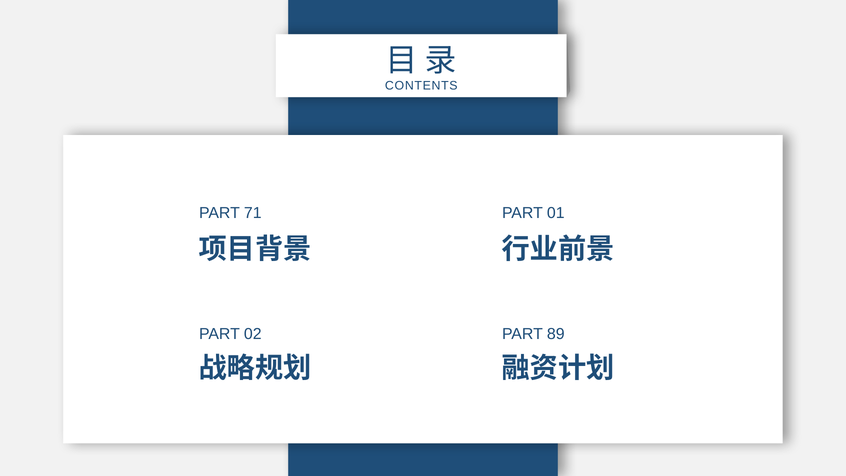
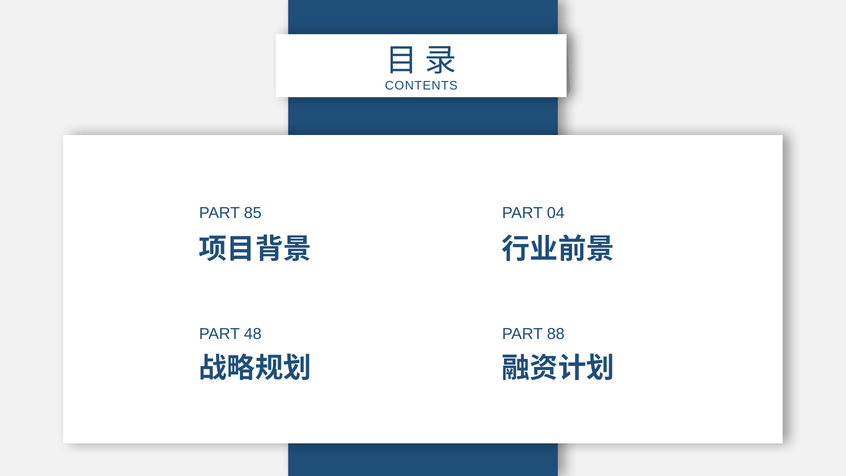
71: 71 -> 85
01: 01 -> 04
02: 02 -> 48
89: 89 -> 88
